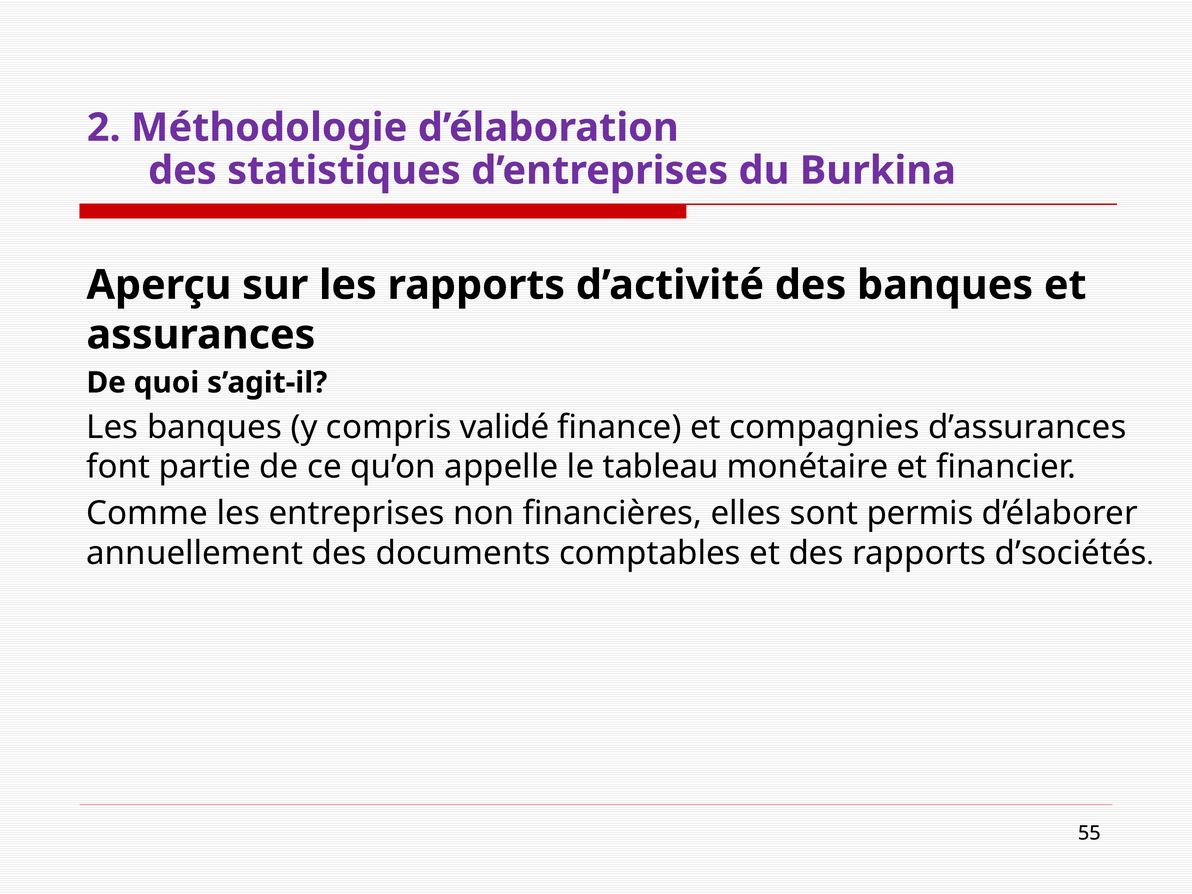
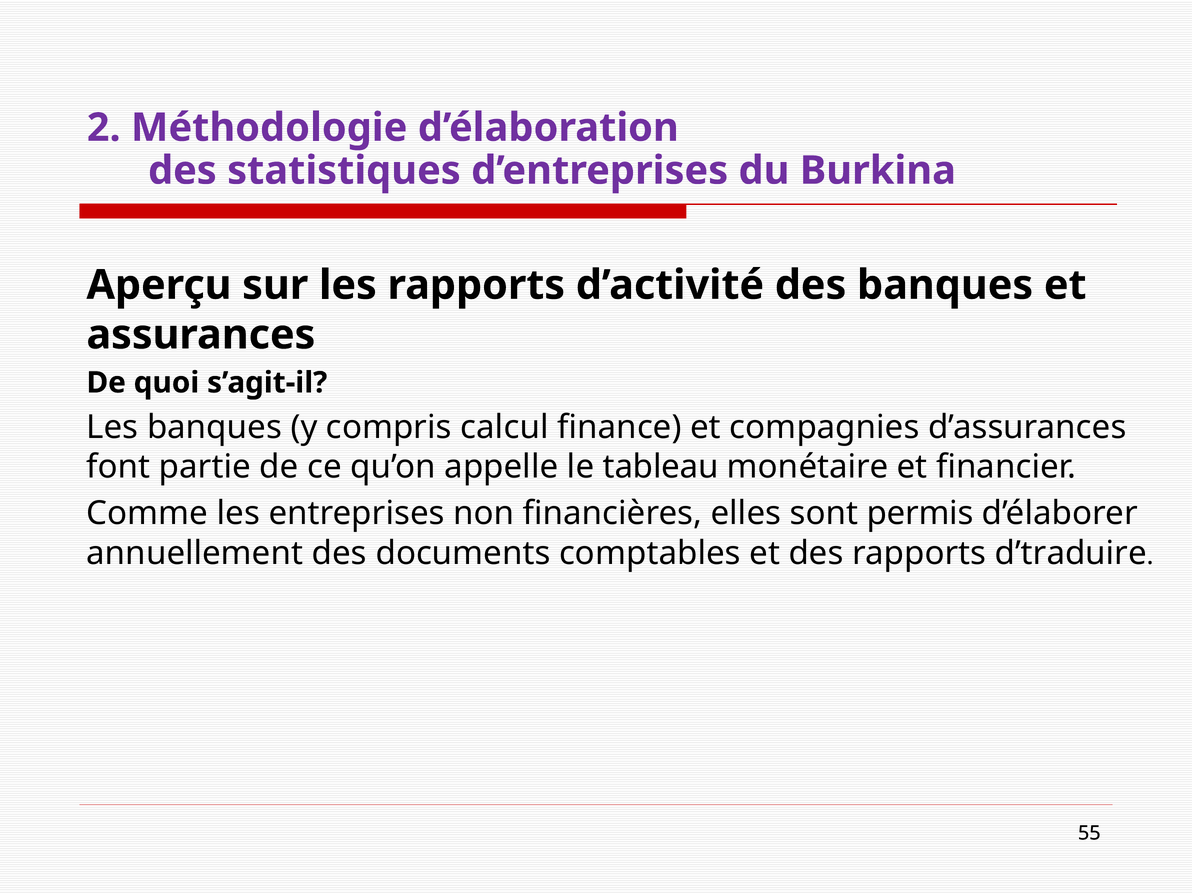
validé: validé -> calcul
d’sociétés: d’sociétés -> d’traduire
